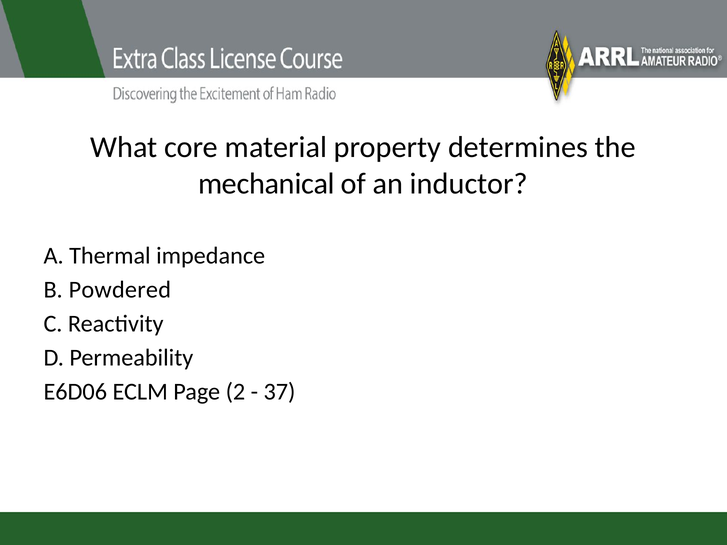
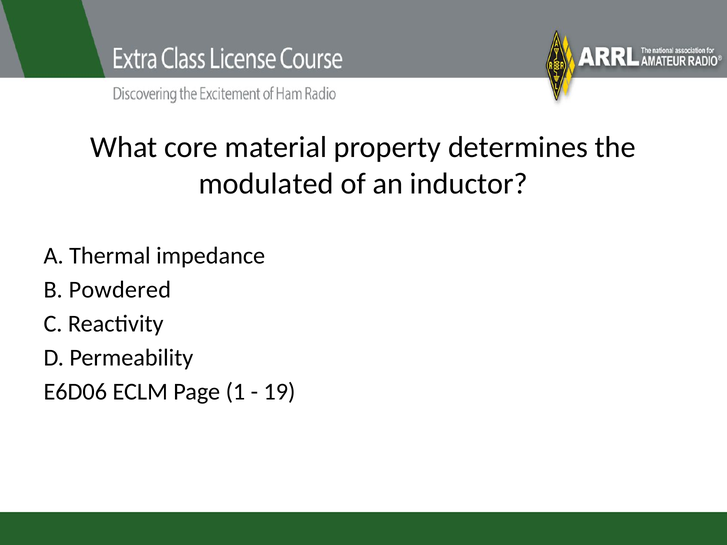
mechanical: mechanical -> modulated
2: 2 -> 1
37: 37 -> 19
